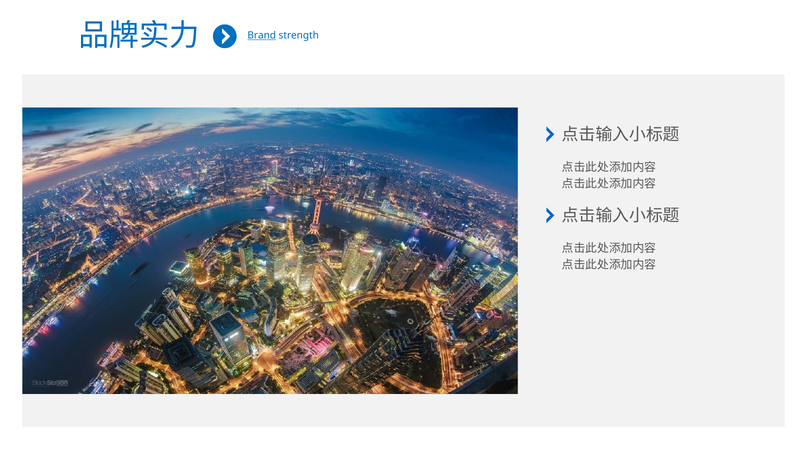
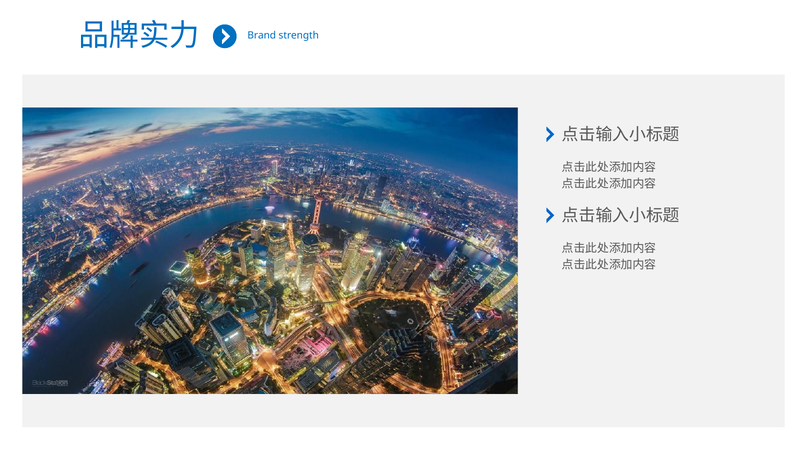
Brand underline: present -> none
